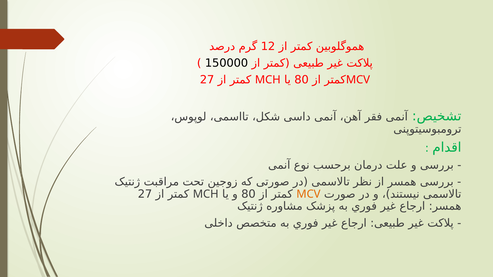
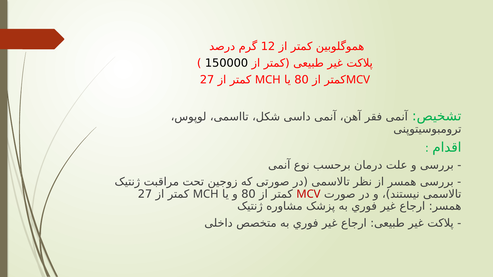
MCV at (308, 194) colour: orange -> red
